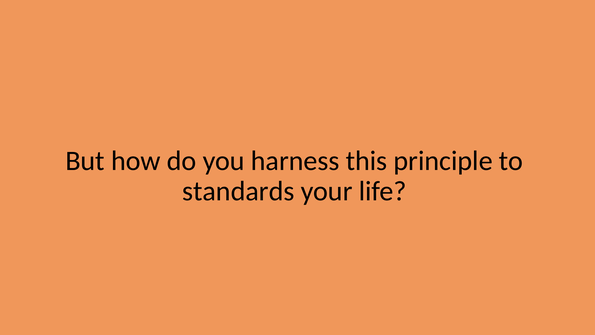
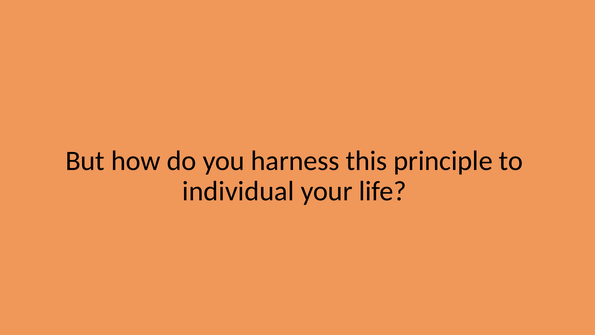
standards: standards -> individual
